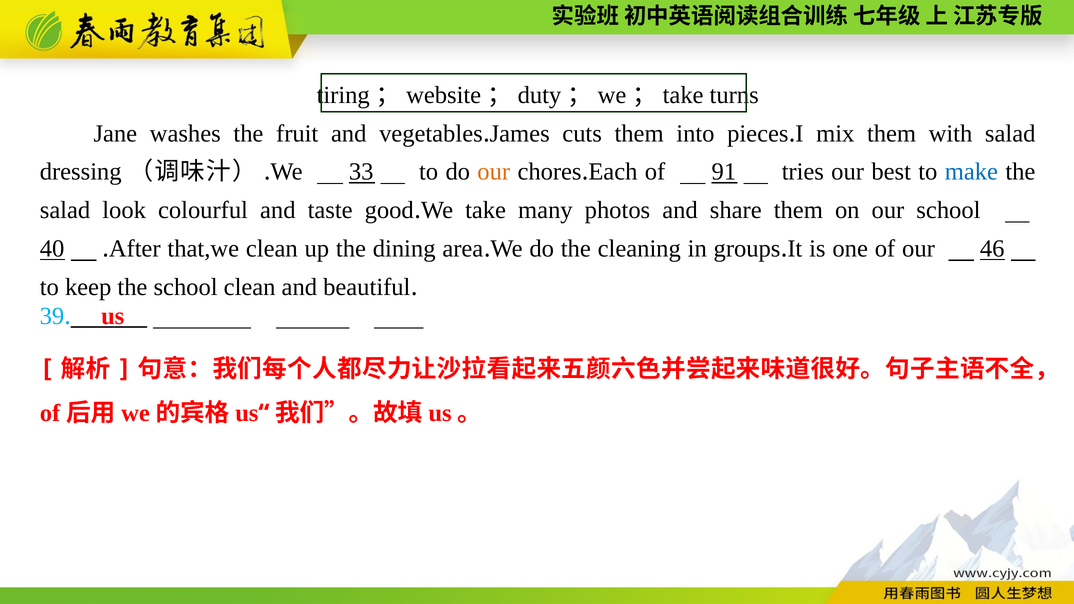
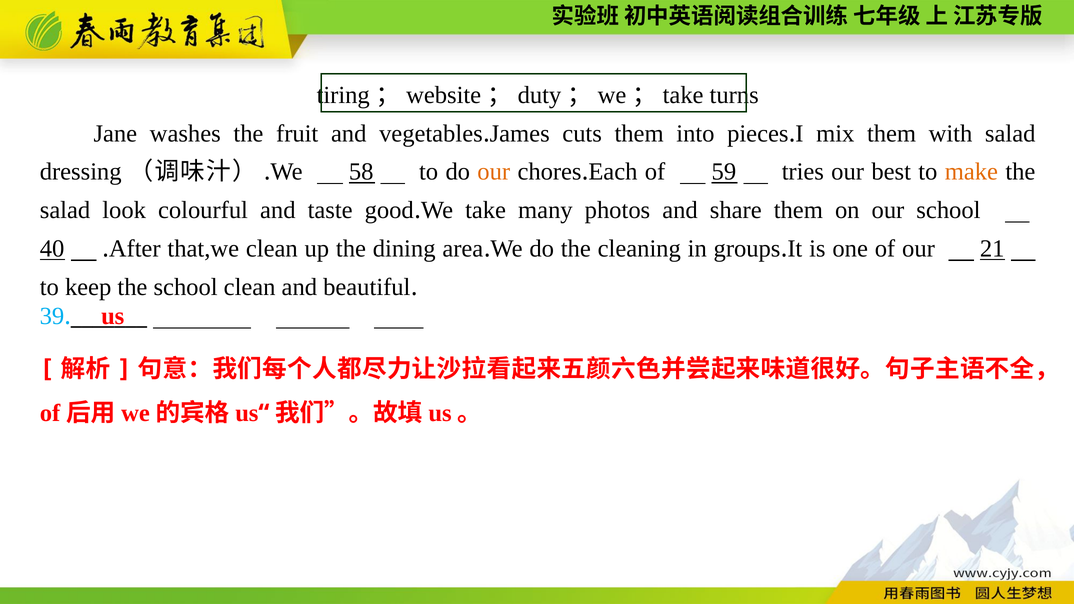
33: 33 -> 58
91: 91 -> 59
make colour: blue -> orange
46: 46 -> 21
